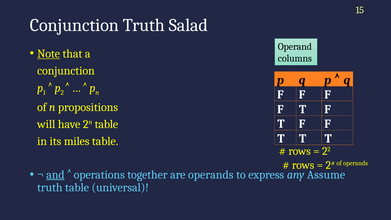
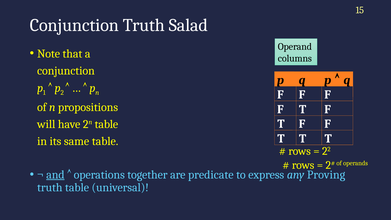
Note underline: present -> none
miles: miles -> same
are operands: operands -> predicate
Assume: Assume -> Proving
